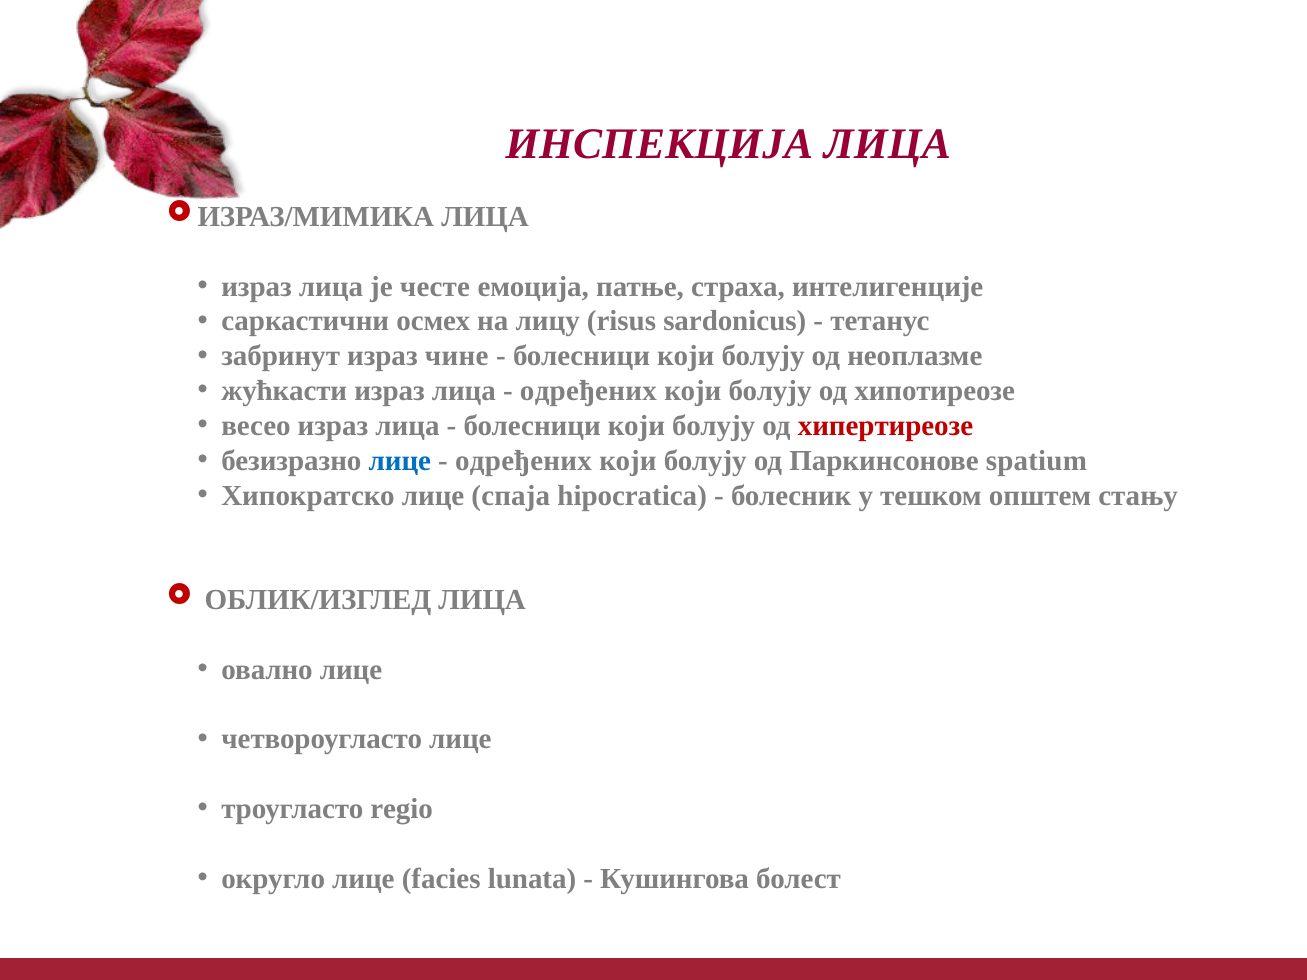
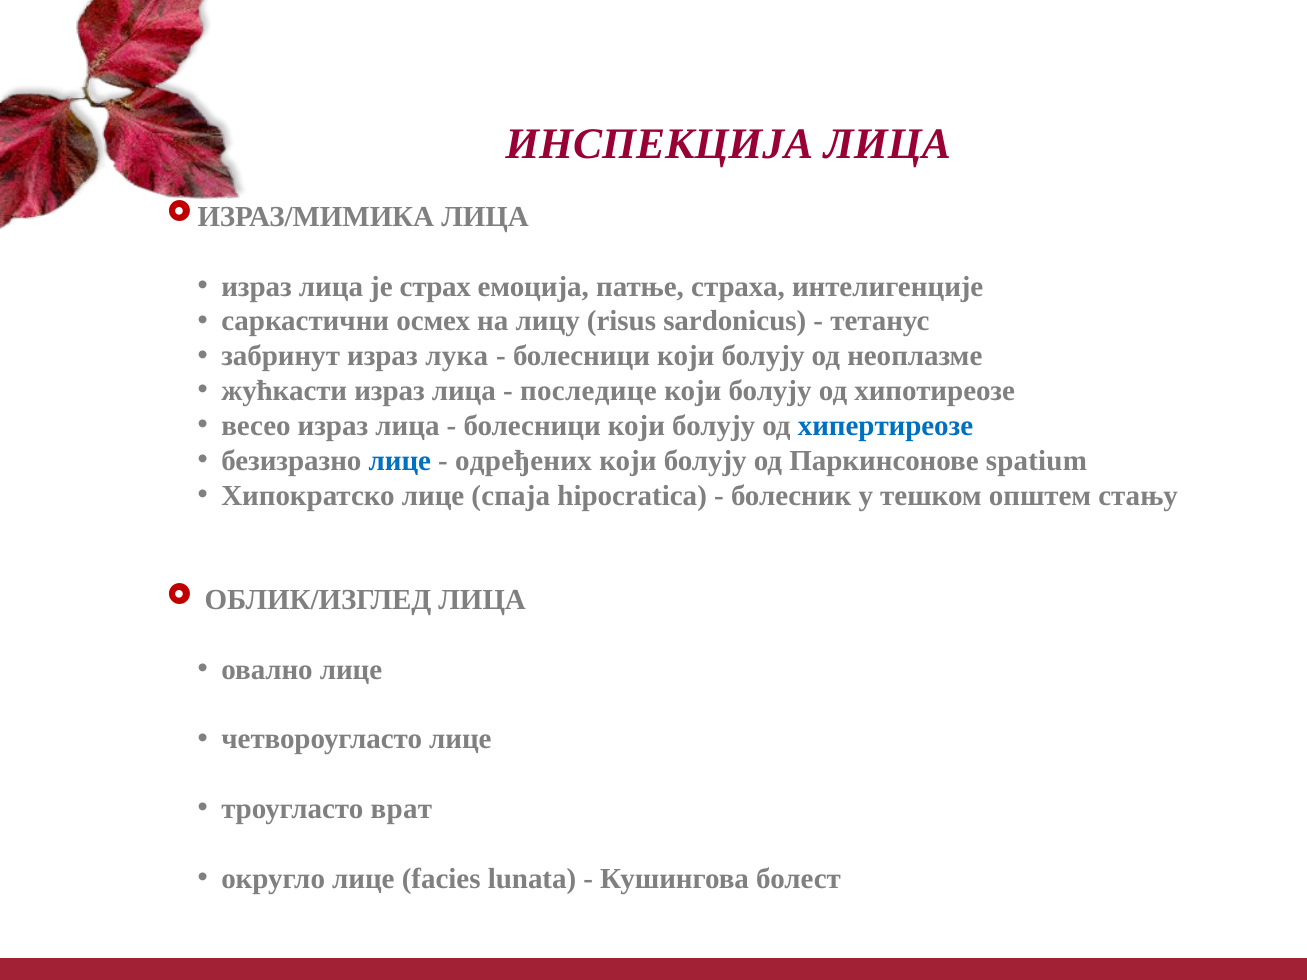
честе: честе -> страх
чине: чине -> лука
oдрeђeних: oдрeђeних -> последице
хипертиреозе colour: red -> blue
regio: regio -> врат
